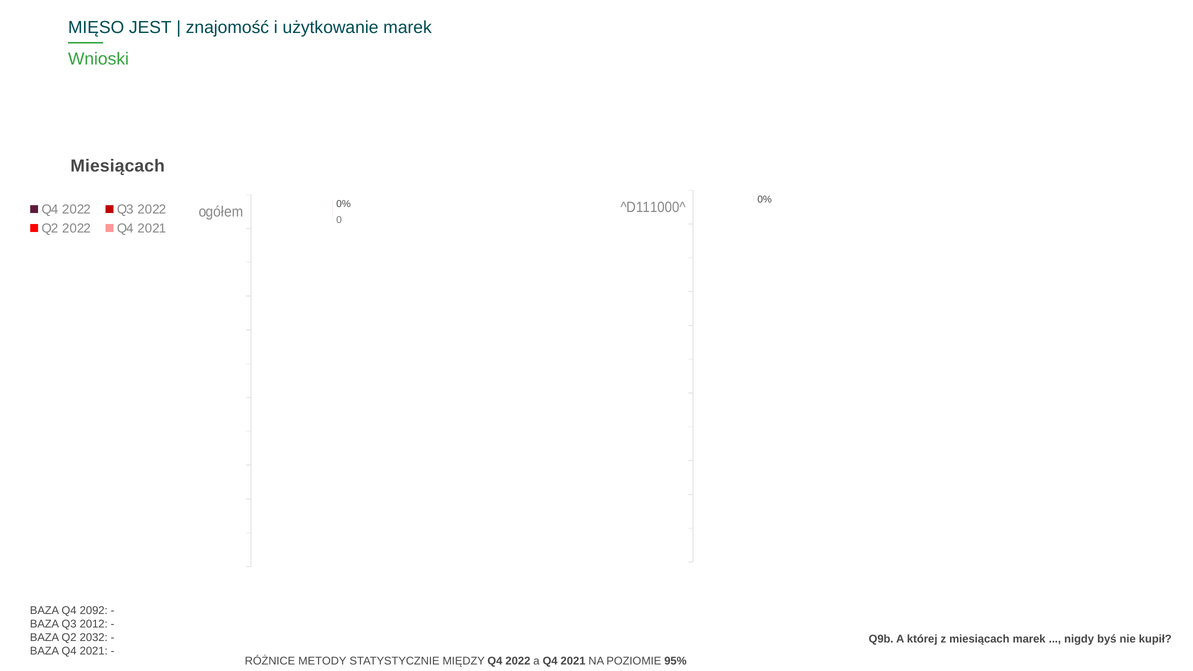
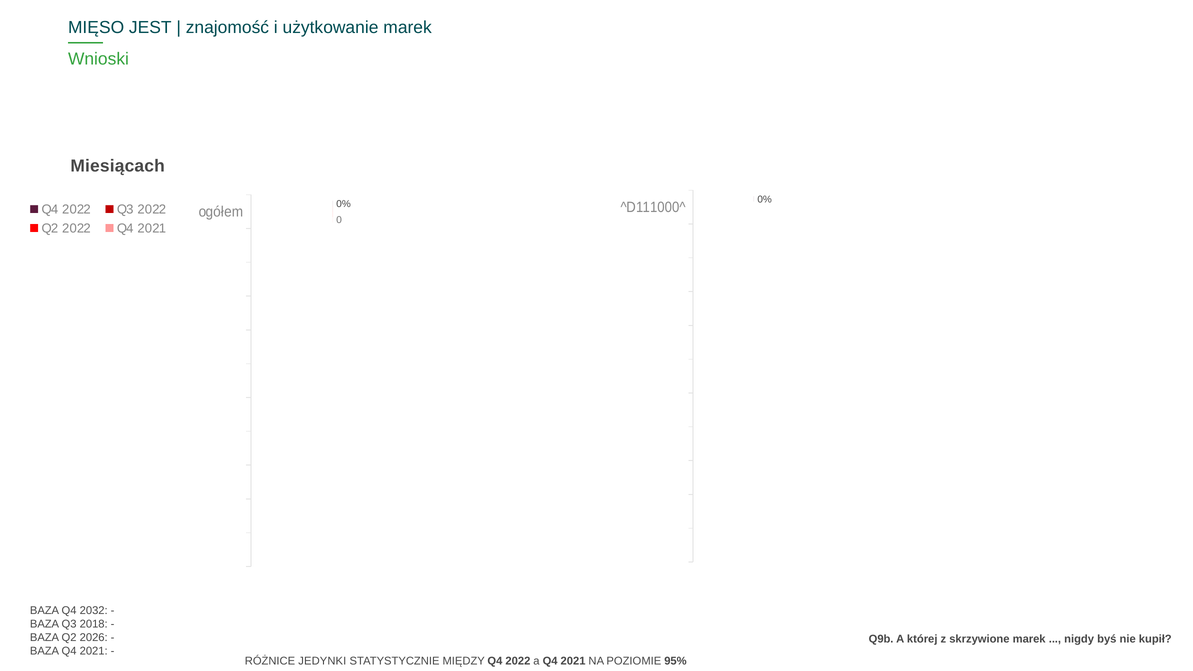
2092: 2092 -> 2032
2012: 2012 -> 2018
2032: 2032 -> 2026
z miesiącach: miesiącach -> skrzywione
METODY: METODY -> JEDYNKI
